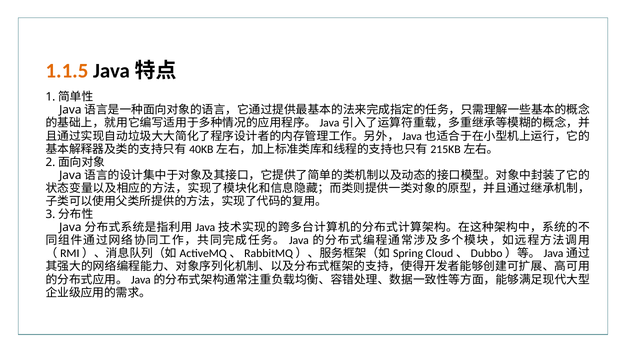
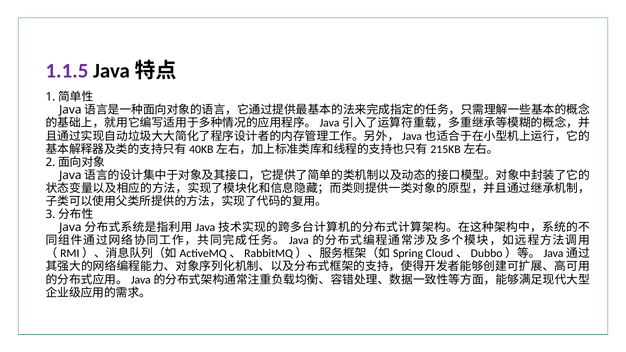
1.1.5 colour: orange -> purple
